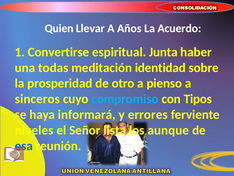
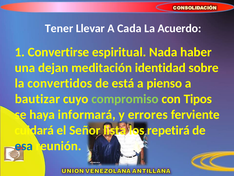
Quien: Quien -> Tener
Años: Años -> Cada
Junta: Junta -> Nada
todas: todas -> dejan
prosperidad: prosperidad -> convertidos
otro: otro -> está
sinceros: sinceros -> bautizar
compromiso colour: light blue -> light green
niveles: niveles -> cuidará
aunque: aunque -> repetirá
